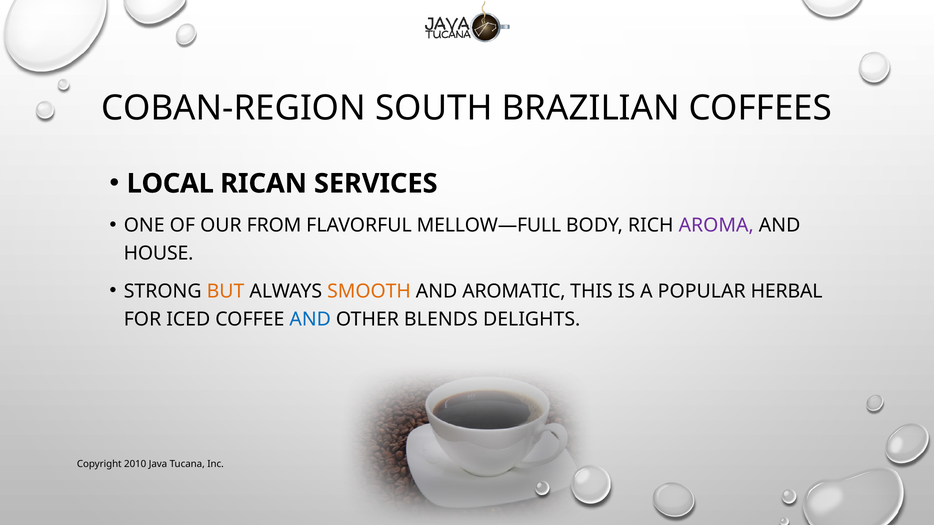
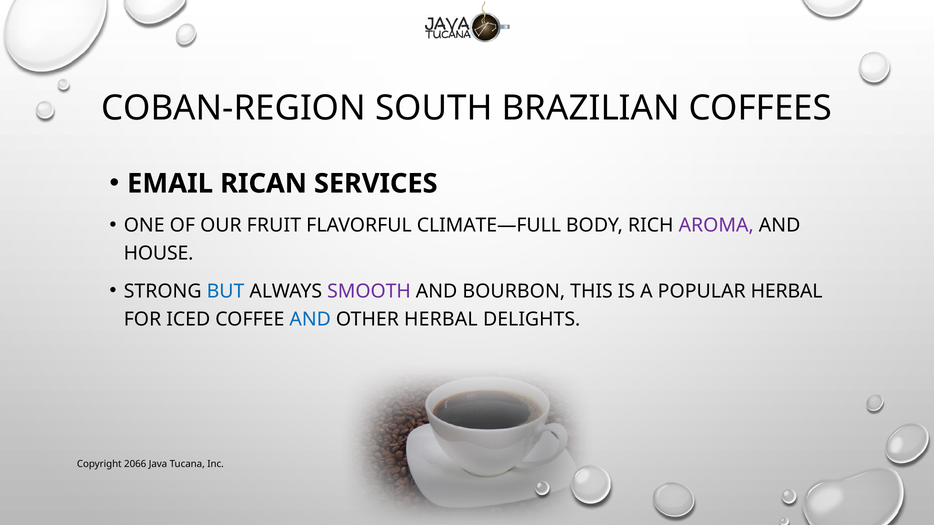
LOCAL: LOCAL -> EMAIL
FROM: FROM -> FRUIT
MELLOW—FULL: MELLOW—FULL -> CLIMATE—FULL
BUT colour: orange -> blue
SMOOTH colour: orange -> purple
AROMATIC: AROMATIC -> BOURBON
OTHER BLENDS: BLENDS -> HERBAL
2010: 2010 -> 2066
